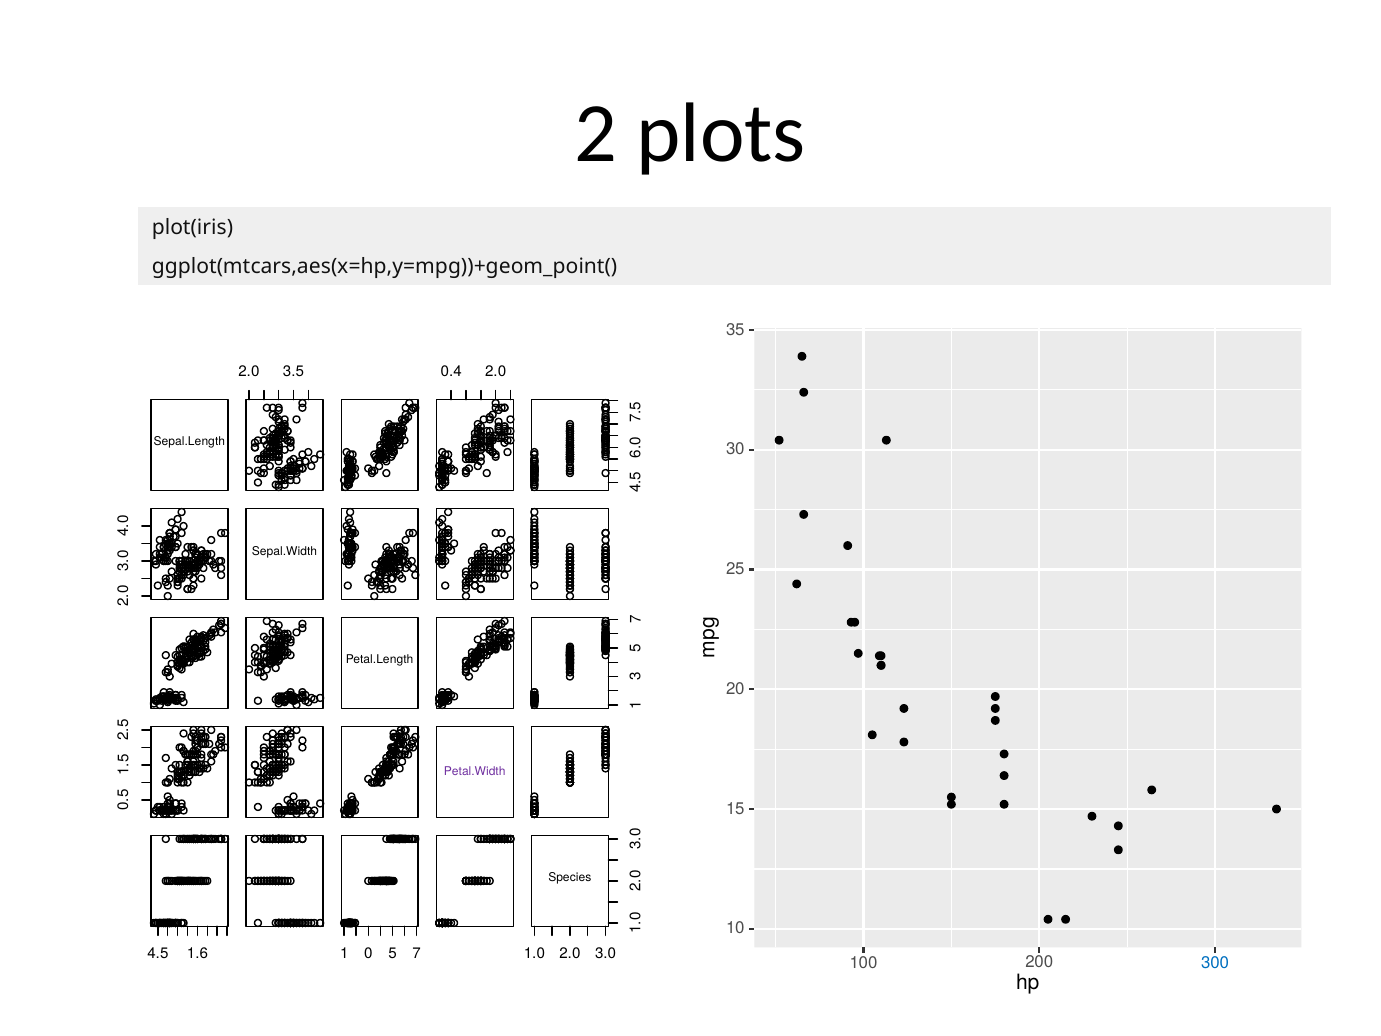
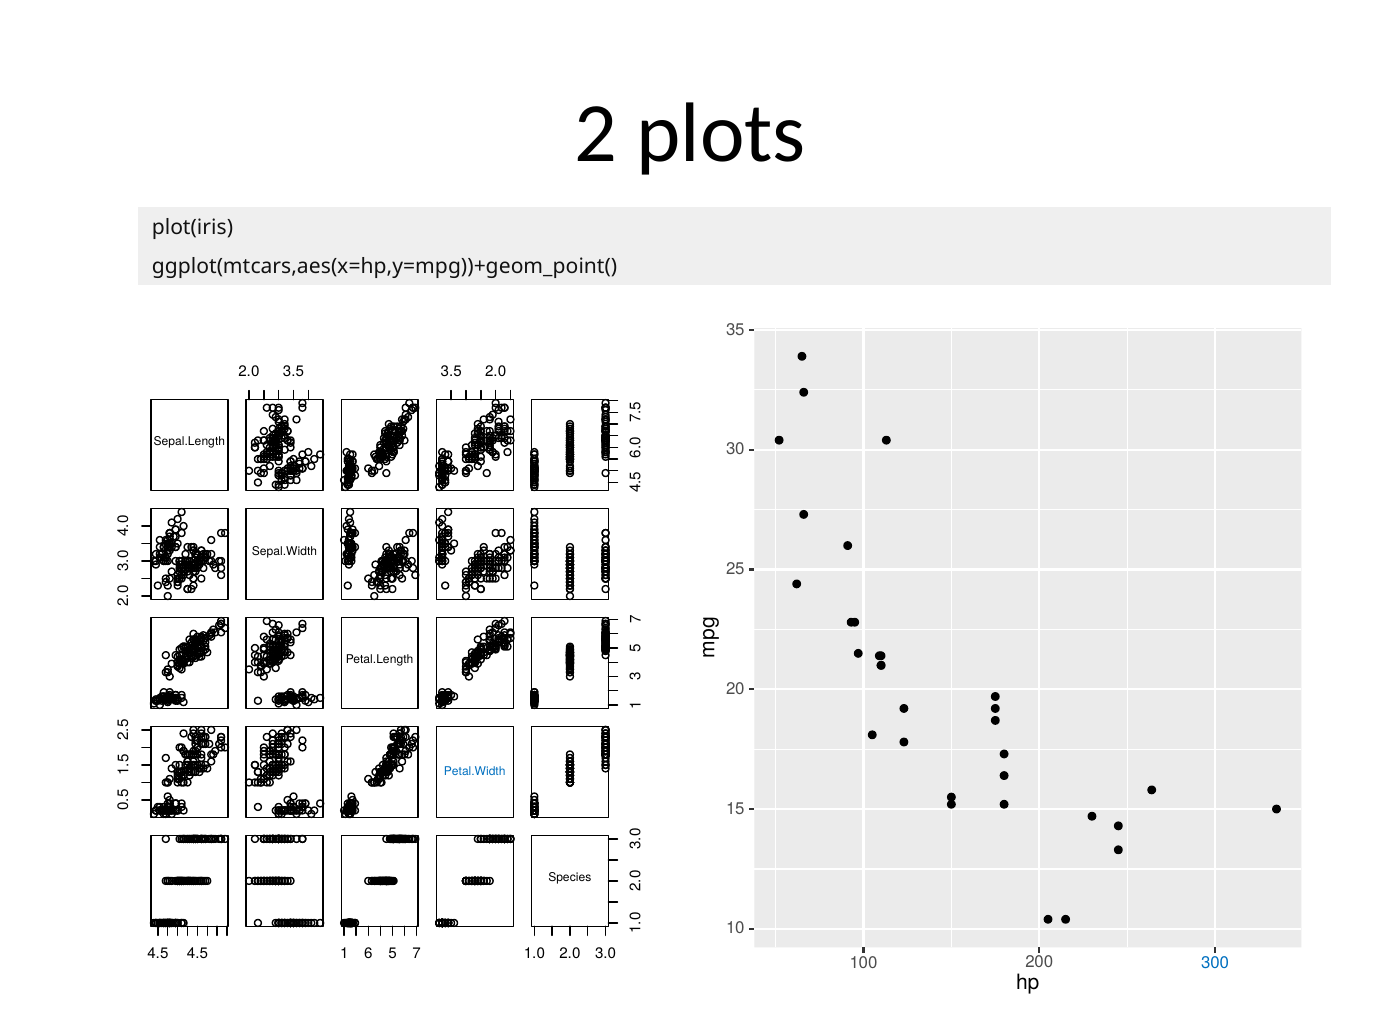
0.4 at (451, 372): 0.4 -> 3.5
Petal.Width colour: purple -> blue
4.5 1.6: 1.6 -> 4.5
1 0: 0 -> 6
